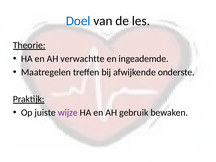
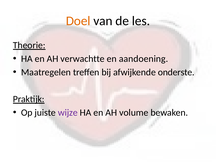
Doel colour: blue -> orange
ingeademde: ingeademde -> aandoening
gebruik: gebruik -> volume
